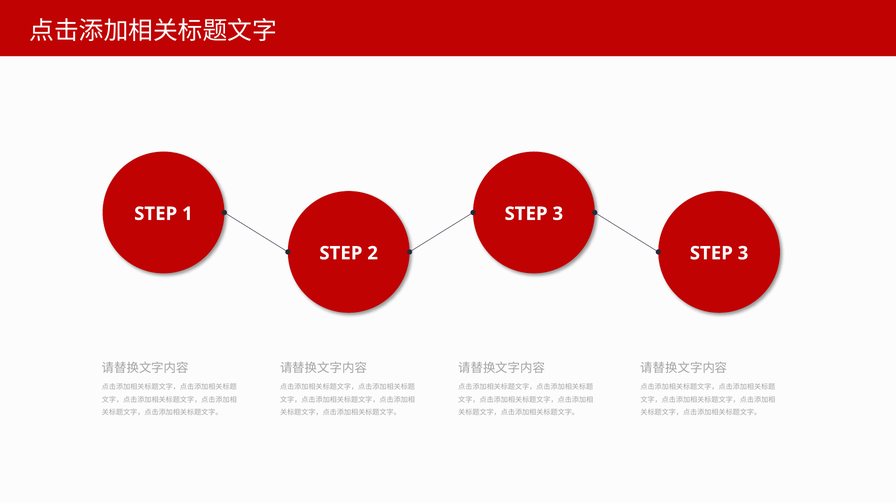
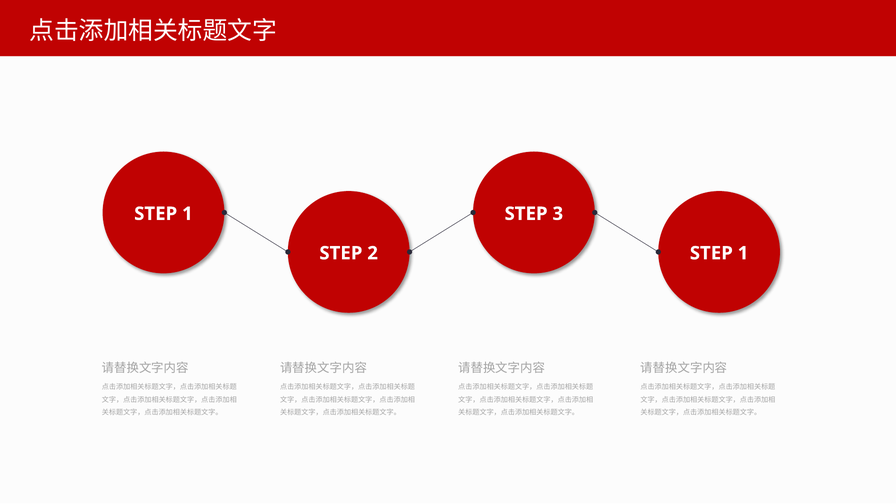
3 at (743, 253): 3 -> 1
